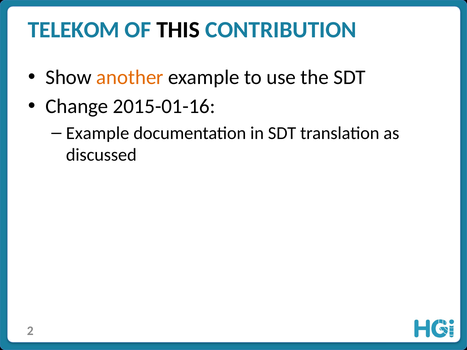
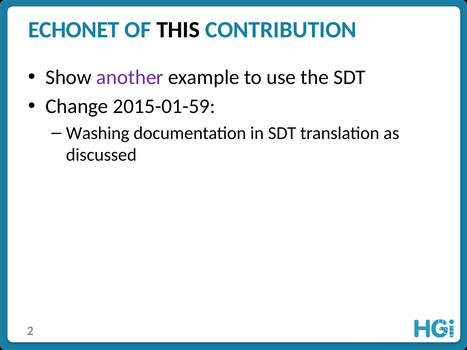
TELEKOM: TELEKOM -> ECHONET
another colour: orange -> purple
2015-01-16: 2015-01-16 -> 2015-01-59
Example at (98, 133): Example -> Washing
